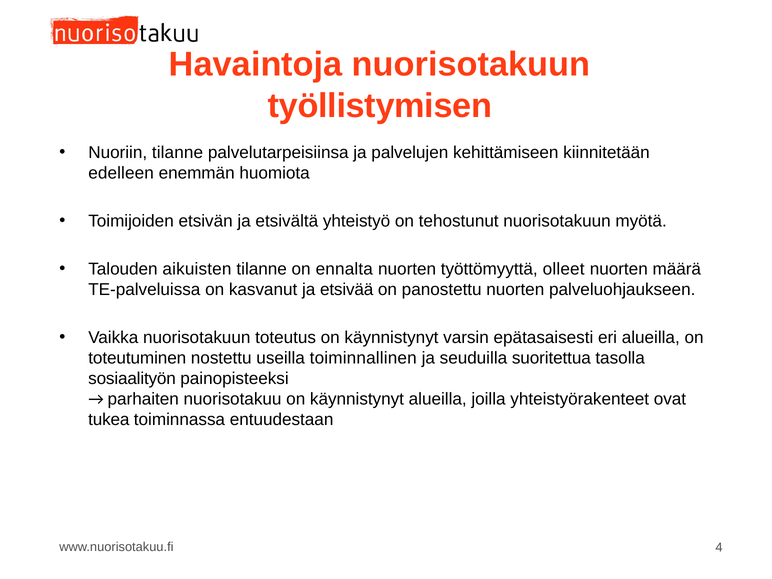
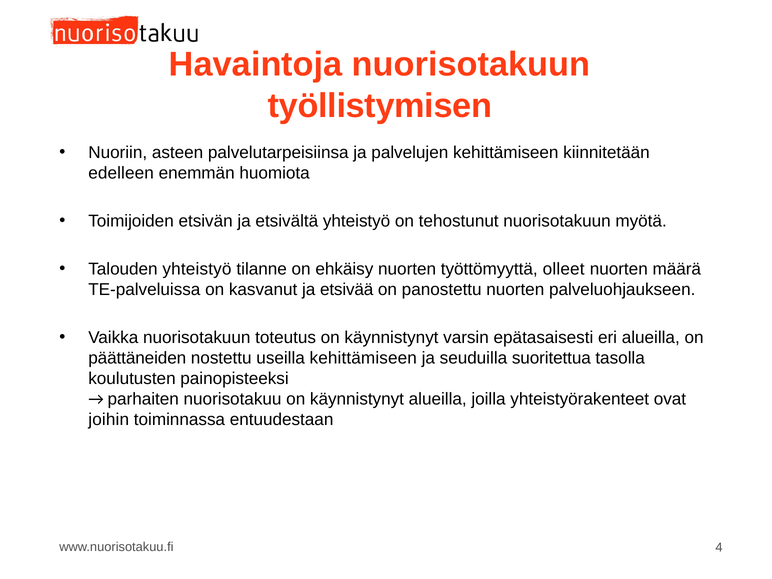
Nuoriin tilanne: tilanne -> asteen
Talouden aikuisten: aikuisten -> yhteistyö
ennalta: ennalta -> ehkäisy
toteutuminen: toteutuminen -> päättäneiden
useilla toiminnallinen: toiminnallinen -> kehittämiseen
sosiaalityön: sosiaalityön -> koulutusten
tukea: tukea -> joihin
